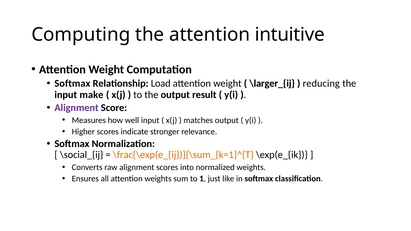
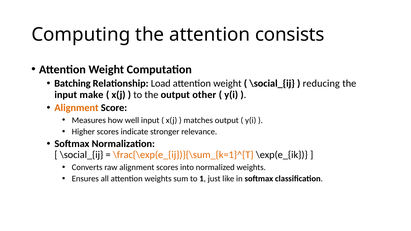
intuitive: intuitive -> consists
Softmax at (72, 84): Softmax -> Batching
\larger_{ij at (272, 84): \larger_{ij -> \social_{ij
result: result -> other
Alignment at (77, 108) colour: purple -> orange
